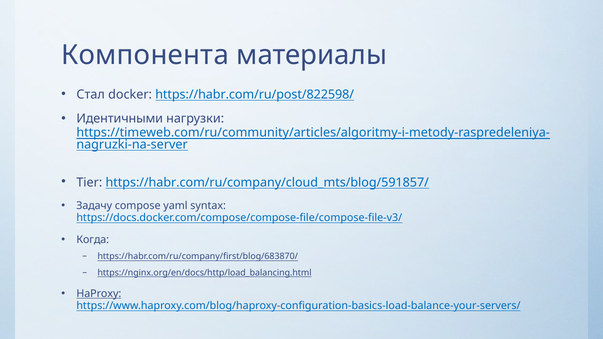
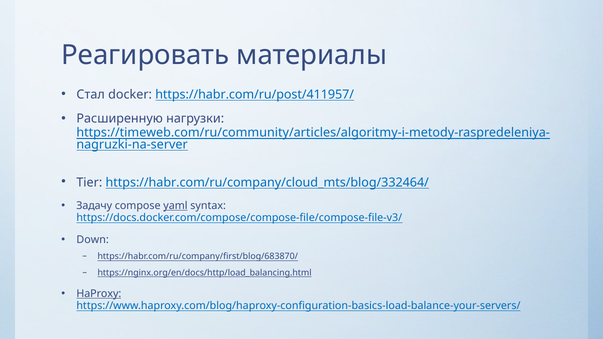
Компонента: Компонента -> Реагировать
https://habr.com/ru/post/822598/: https://habr.com/ru/post/822598/ -> https://habr.com/ru/post/411957/
Идентичными: Идентичными -> Расширенную
https://habr.com/ru/company/cloud_mts/blog/591857/: https://habr.com/ru/company/cloud_mts/blog/591857/ -> https://habr.com/ru/company/cloud_mts/blog/332464/
yaml underline: none -> present
Когда: Когда -> Down
